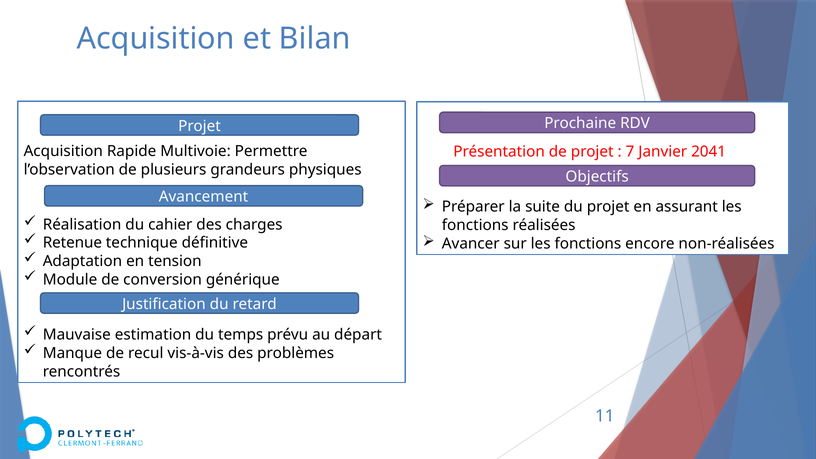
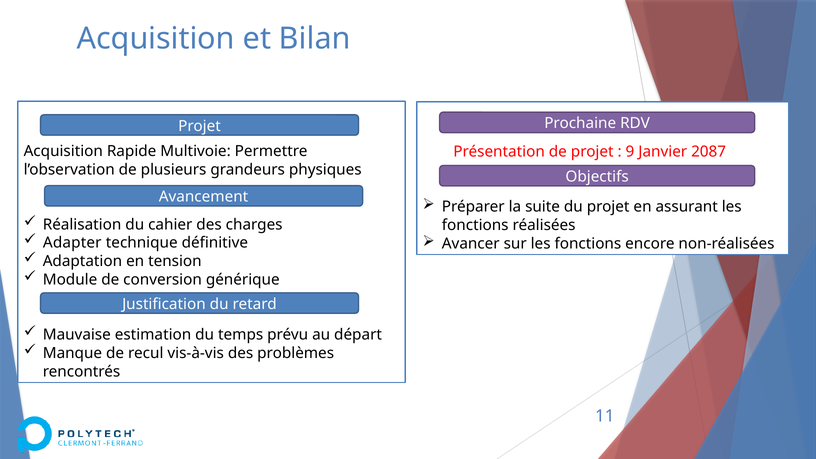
7: 7 -> 9
2041: 2041 -> 2087
Retenue: Retenue -> Adapter
